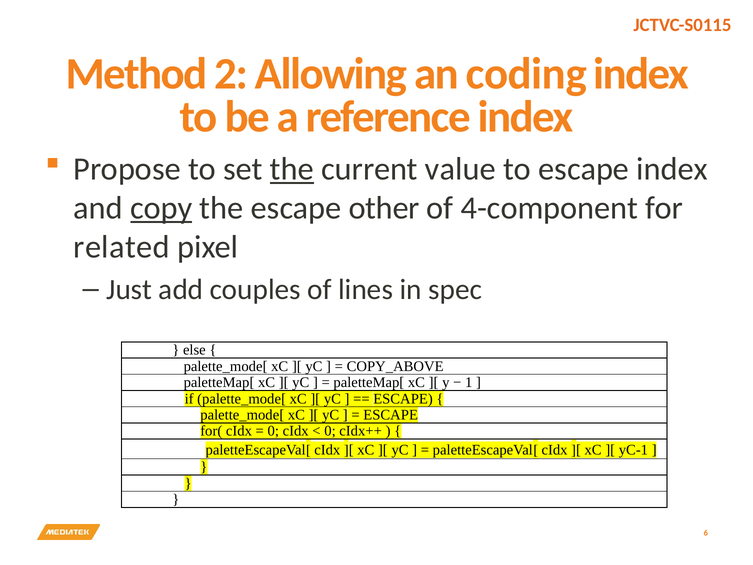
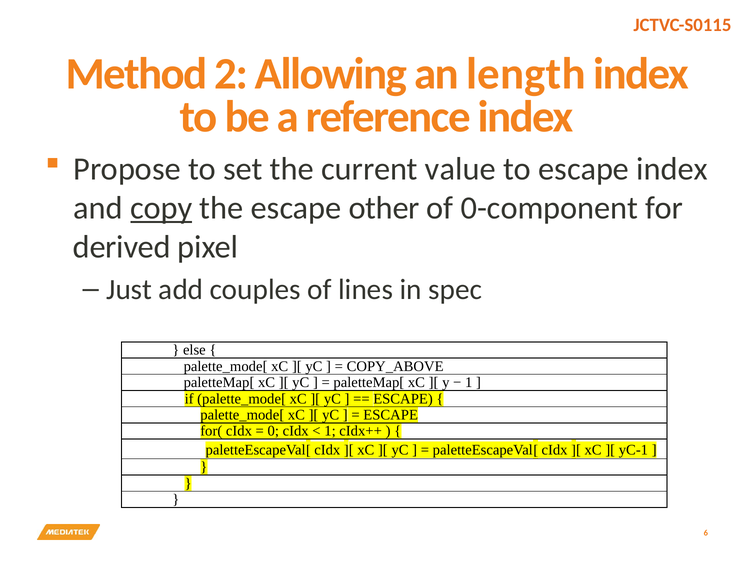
coding: coding -> length
the at (292, 169) underline: present -> none
4-component: 4-component -> 0-component
related: related -> derived
0 at (330, 431): 0 -> 1
